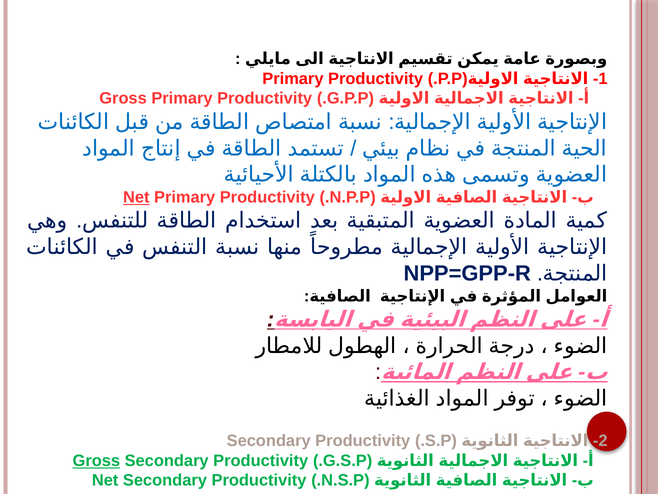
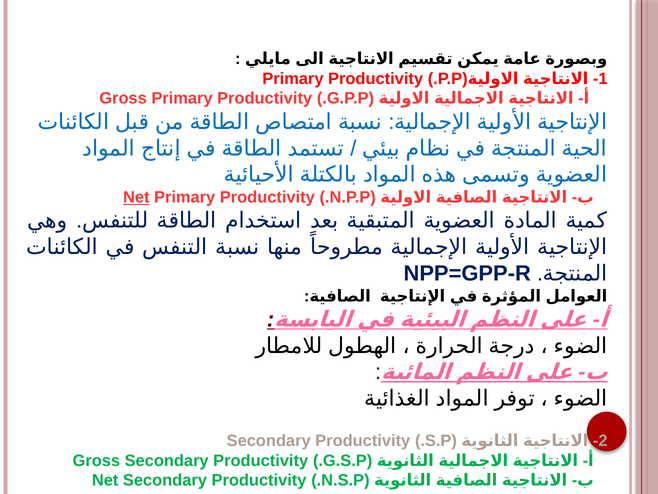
Gross at (96, 460) underline: present -> none
